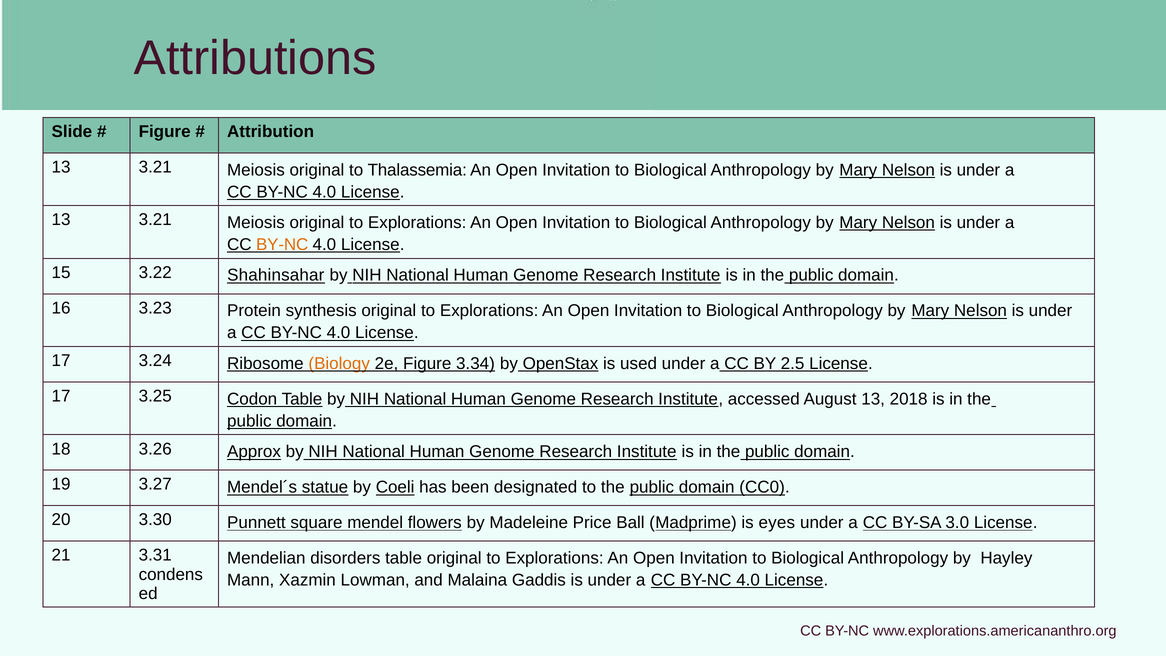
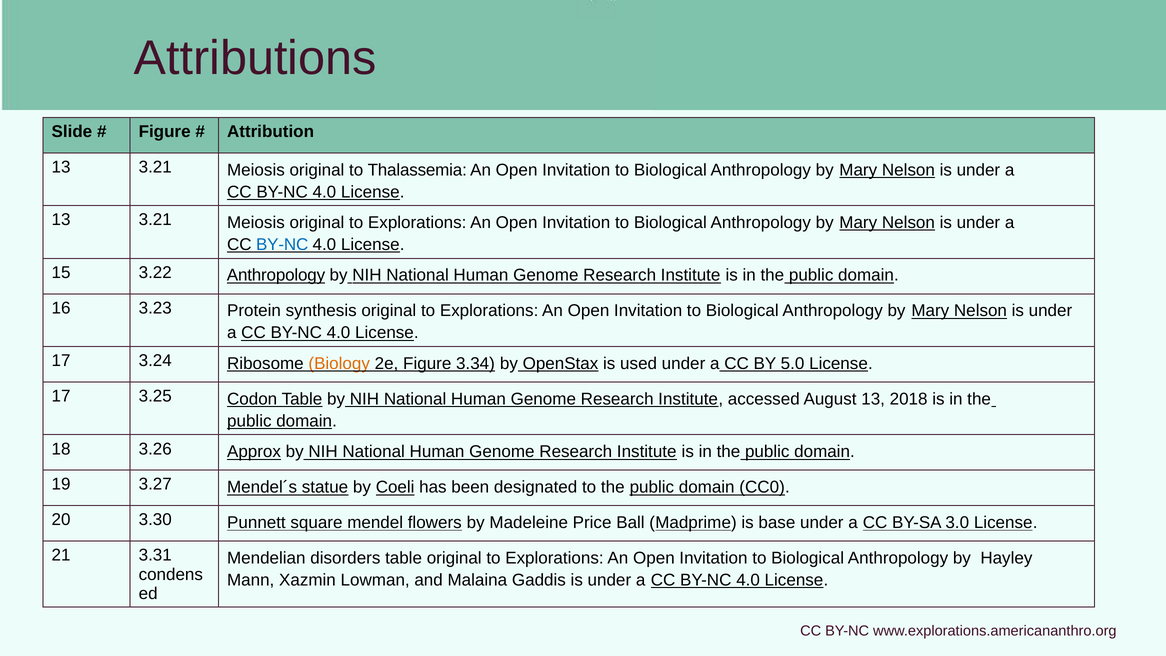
BY-NC at (282, 245) colour: orange -> blue
3.22 Shahinsahar: Shahinsahar -> Anthropology
2.5: 2.5 -> 5.0
eyes: eyes -> base
